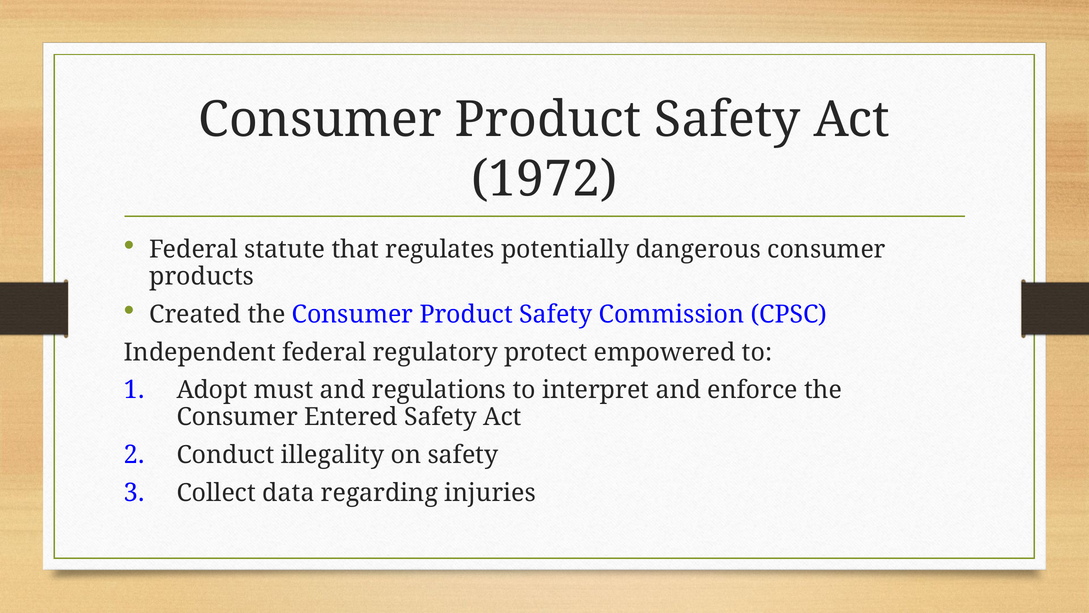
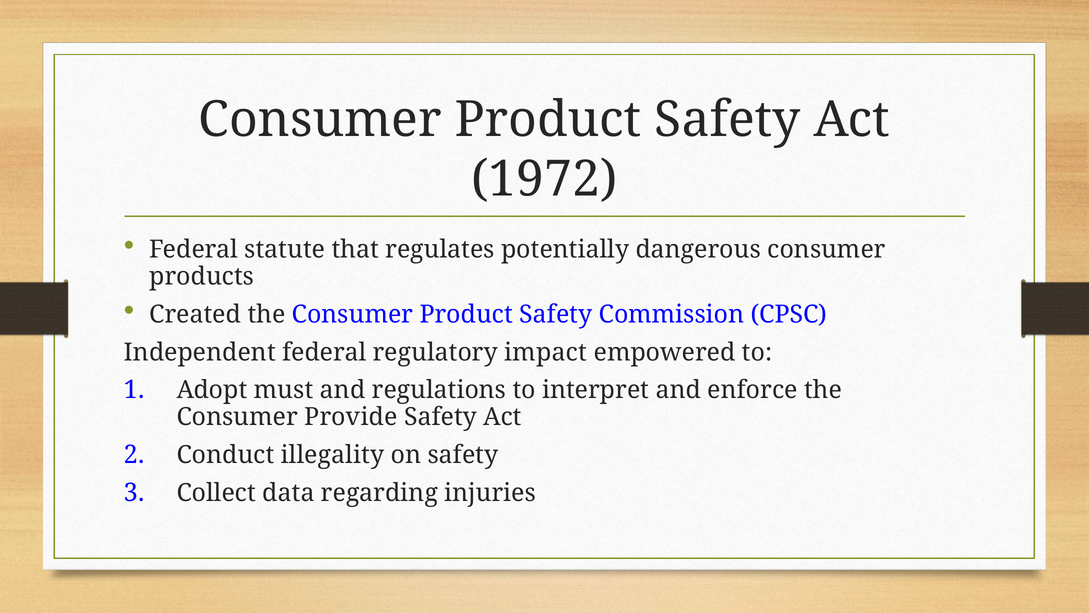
protect: protect -> impact
Entered: Entered -> Provide
